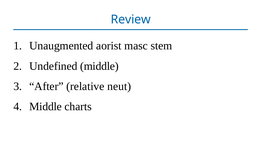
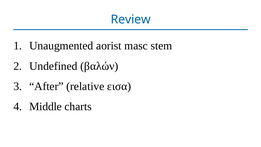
Undefined middle: middle -> βαλών
neut: neut -> εισα
